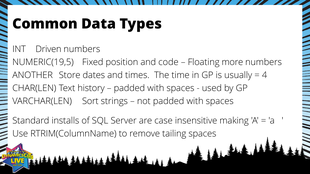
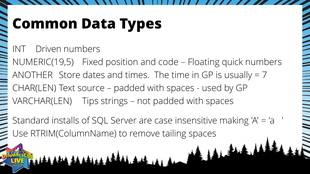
more: more -> quick
4: 4 -> 7
history: history -> source
Sort: Sort -> Tips
